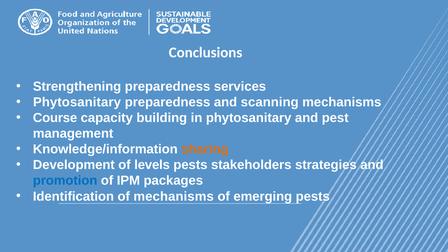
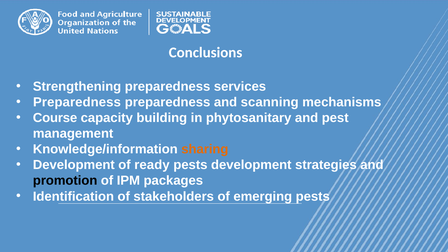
Phytosanitary at (77, 102): Phytosanitary -> Preparedness
levels: levels -> ready
pests stakeholders: stakeholders -> development
promotion colour: blue -> black
of mechanisms: mechanisms -> stakeholders
